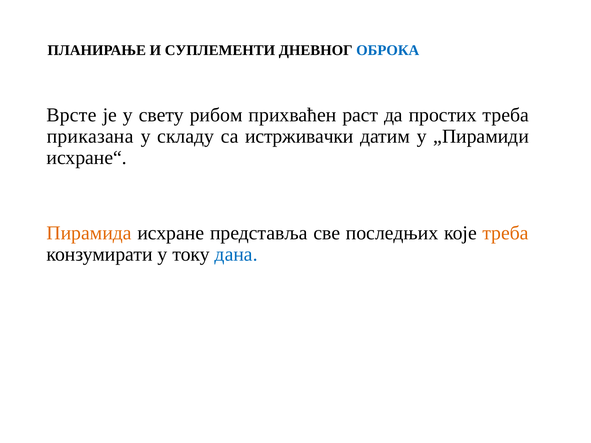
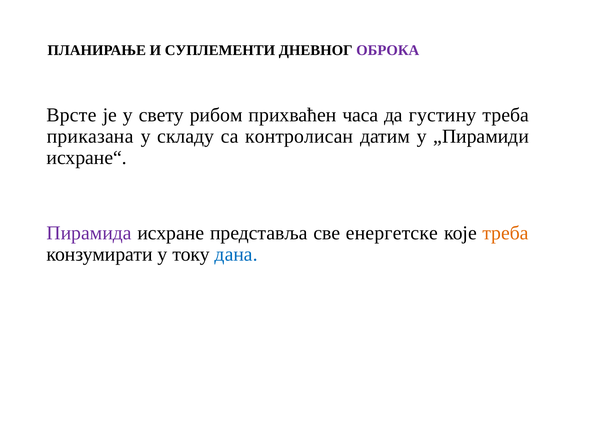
ОБРОКА colour: blue -> purple
раст: раст -> часа
простих: простих -> густину
истрживачки: истрживачки -> контролисан
Пирамида colour: orange -> purple
последњих: последњих -> енергетске
